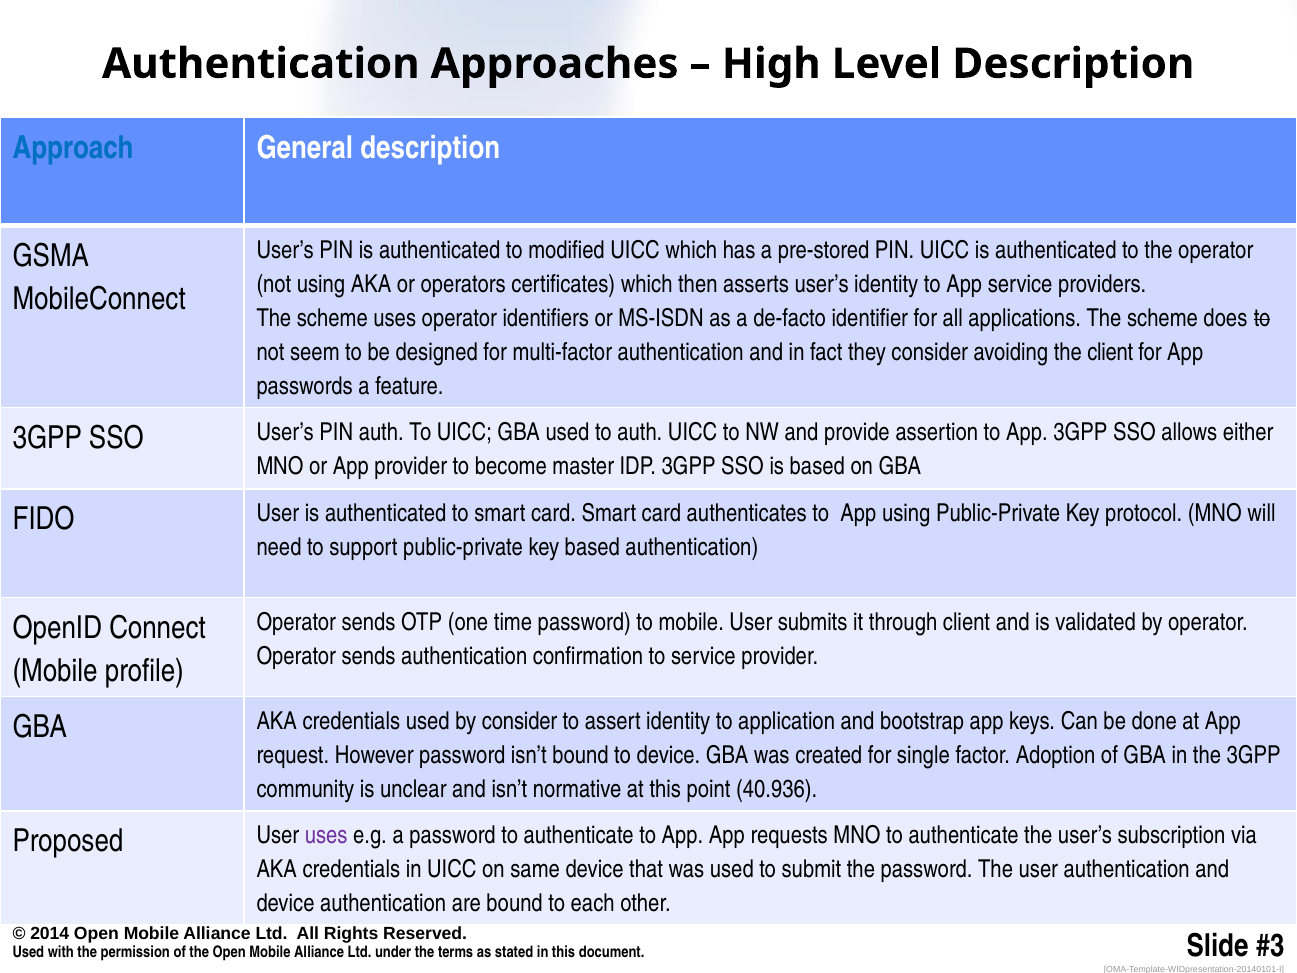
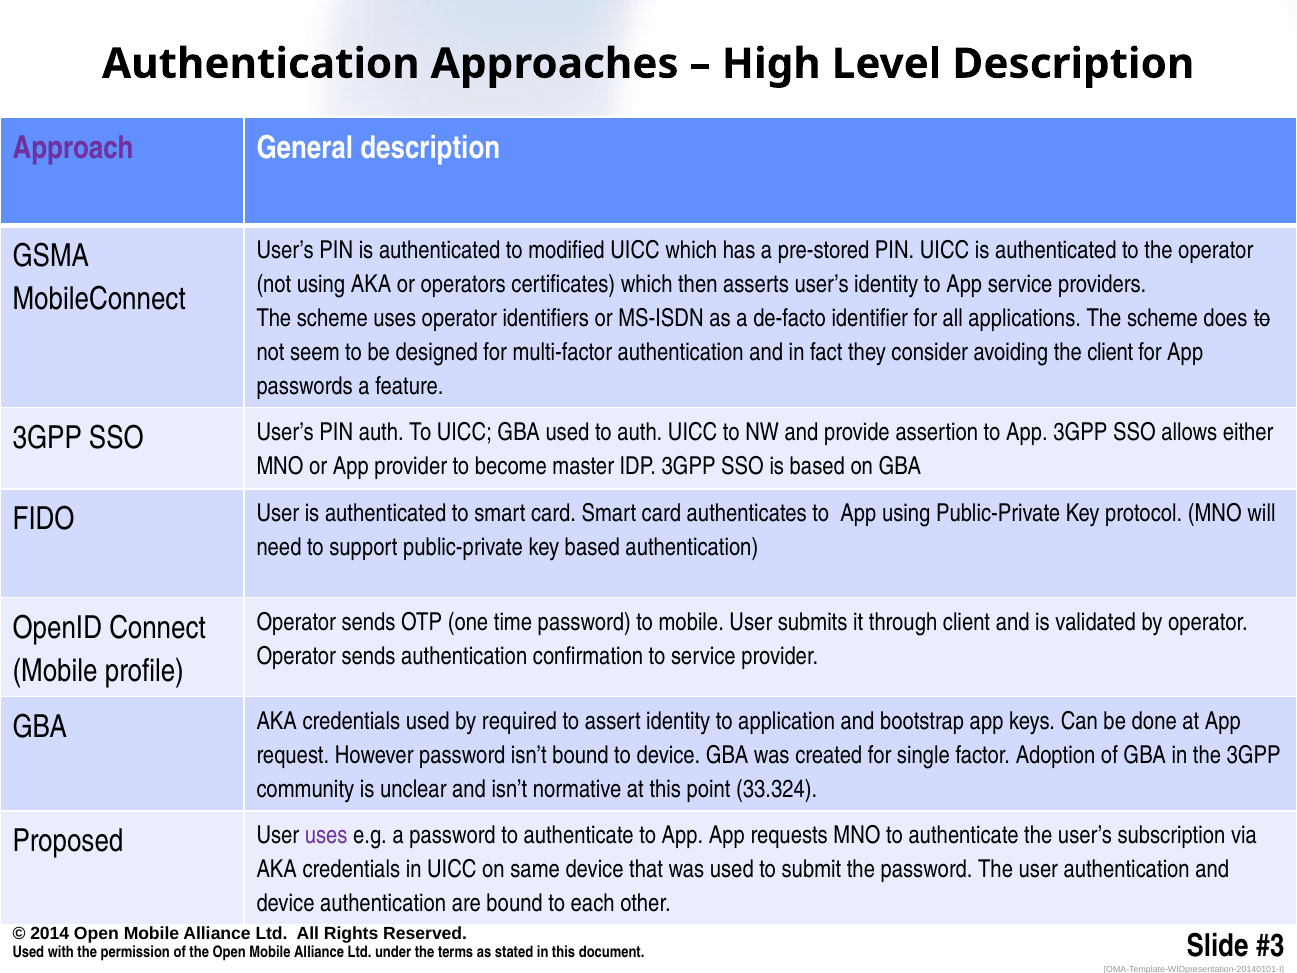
Approach colour: blue -> purple
by consider: consider -> required
40.936: 40.936 -> 33.324
